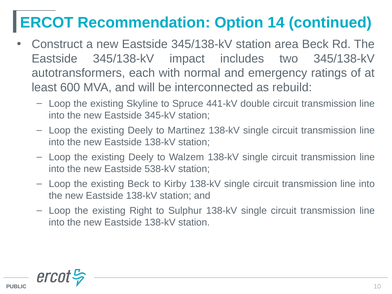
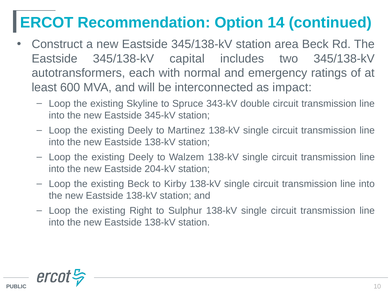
impact: impact -> capital
rebuild: rebuild -> impact
441-kV: 441-kV -> 343-kV
538-kV: 538-kV -> 204-kV
